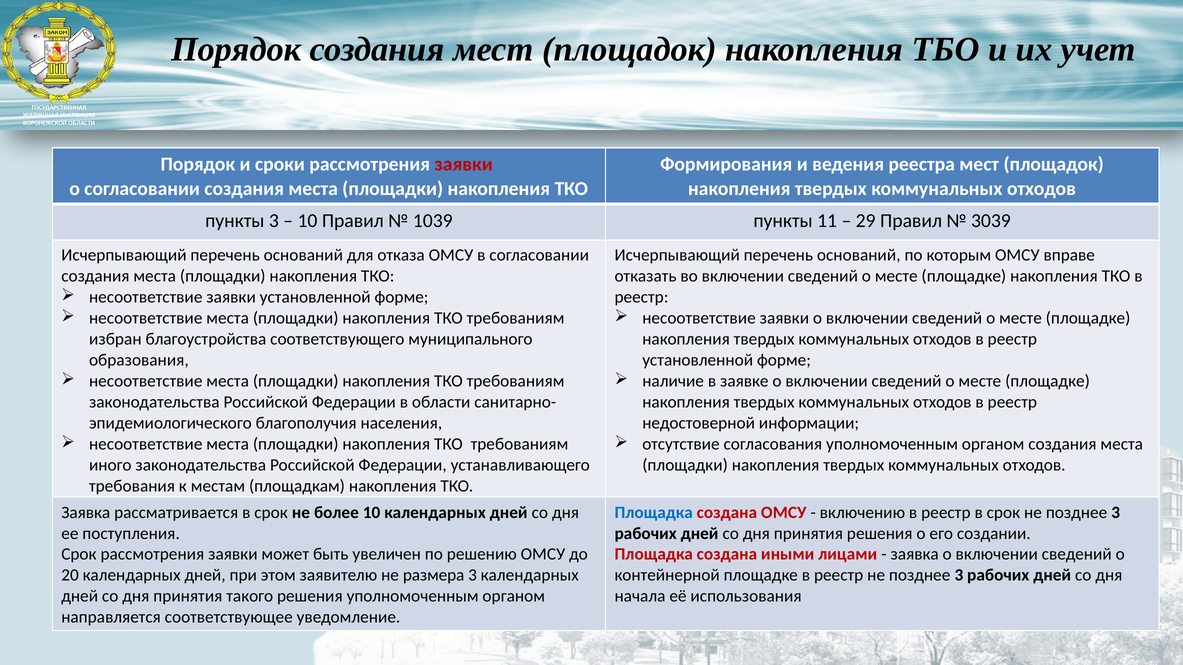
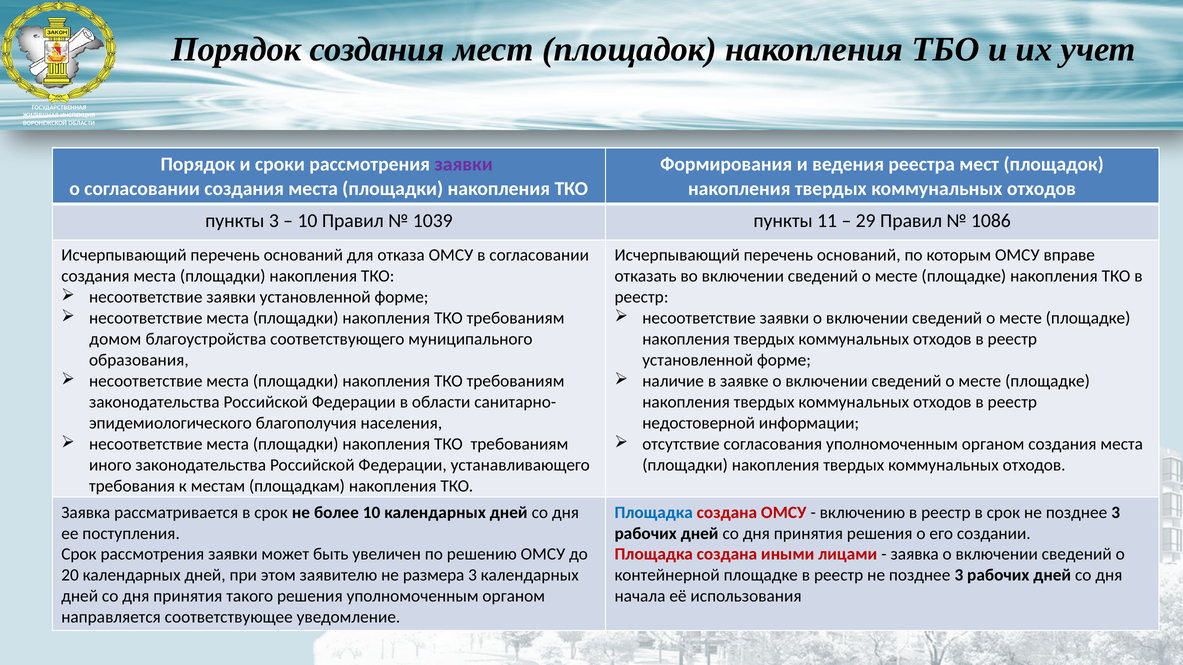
заявки at (464, 165) colour: red -> purple
3039: 3039 -> 1086
избран: избран -> домом
